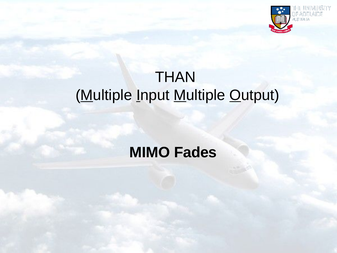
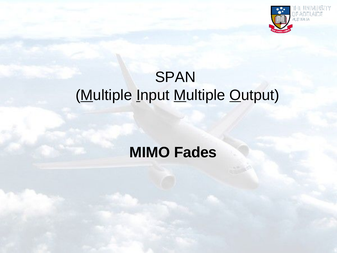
THAN: THAN -> SPAN
